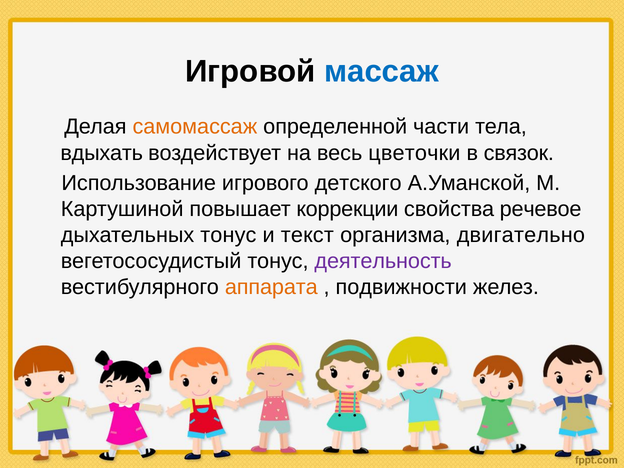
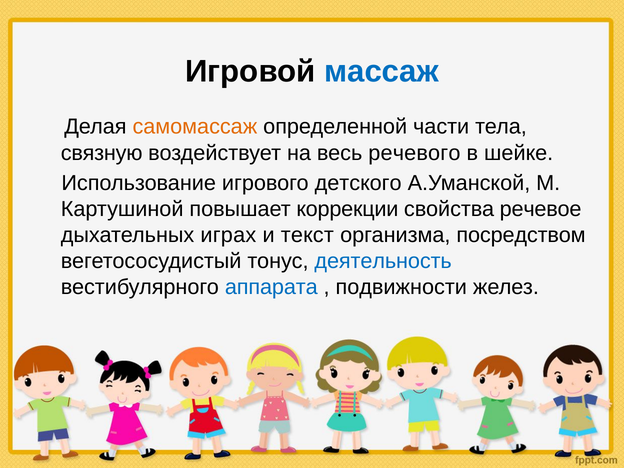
вдыхать: вдыхать -> связную
цветочки: цветочки -> речевого
связок: связок -> шейке
дыхательных тонус: тонус -> играх
двигательно: двигательно -> посредством
деятельность colour: purple -> blue
аппарата colour: orange -> blue
